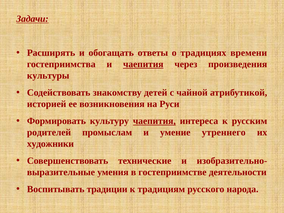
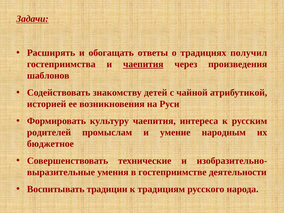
времени: времени -> получил
культуры: культуры -> шаблонов
чаепития at (154, 121) underline: present -> none
утреннего: утреннего -> народным
художники: художники -> бюджетное
